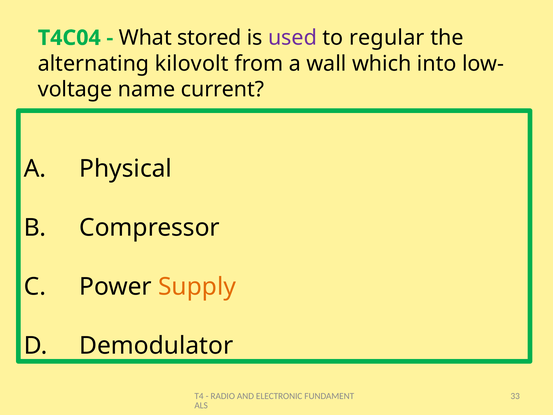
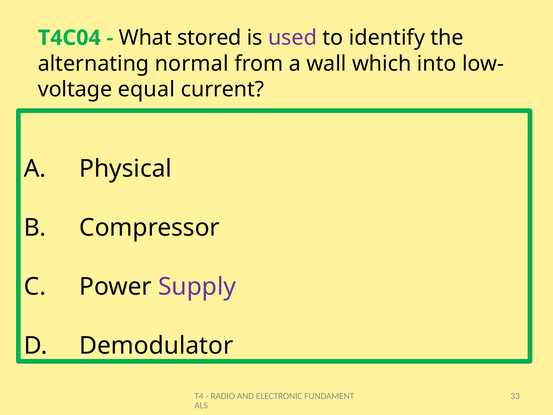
regular: regular -> identify
kilovolt: kilovolt -> normal
name: name -> equal
Supply colour: orange -> purple
